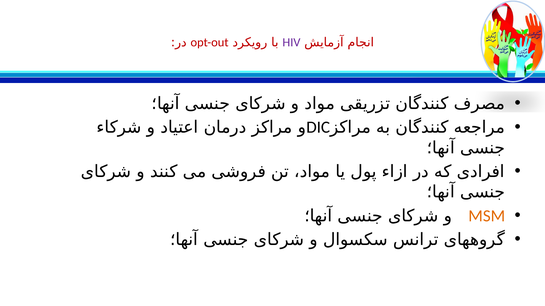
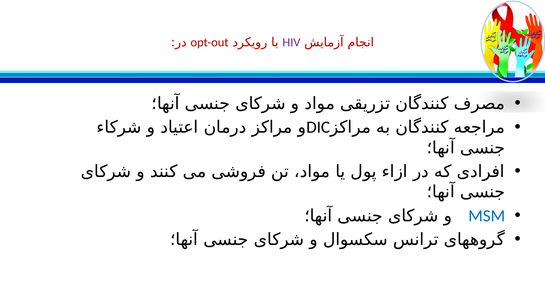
MSM colour: orange -> blue
